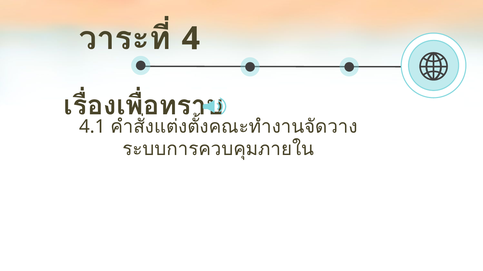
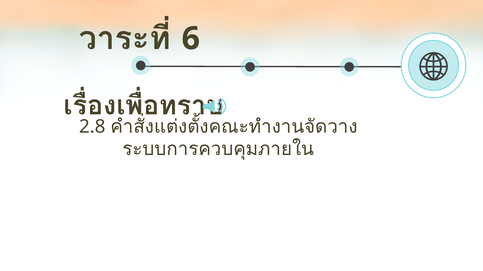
4: 4 -> 6
4.1: 4.1 -> 2.8
